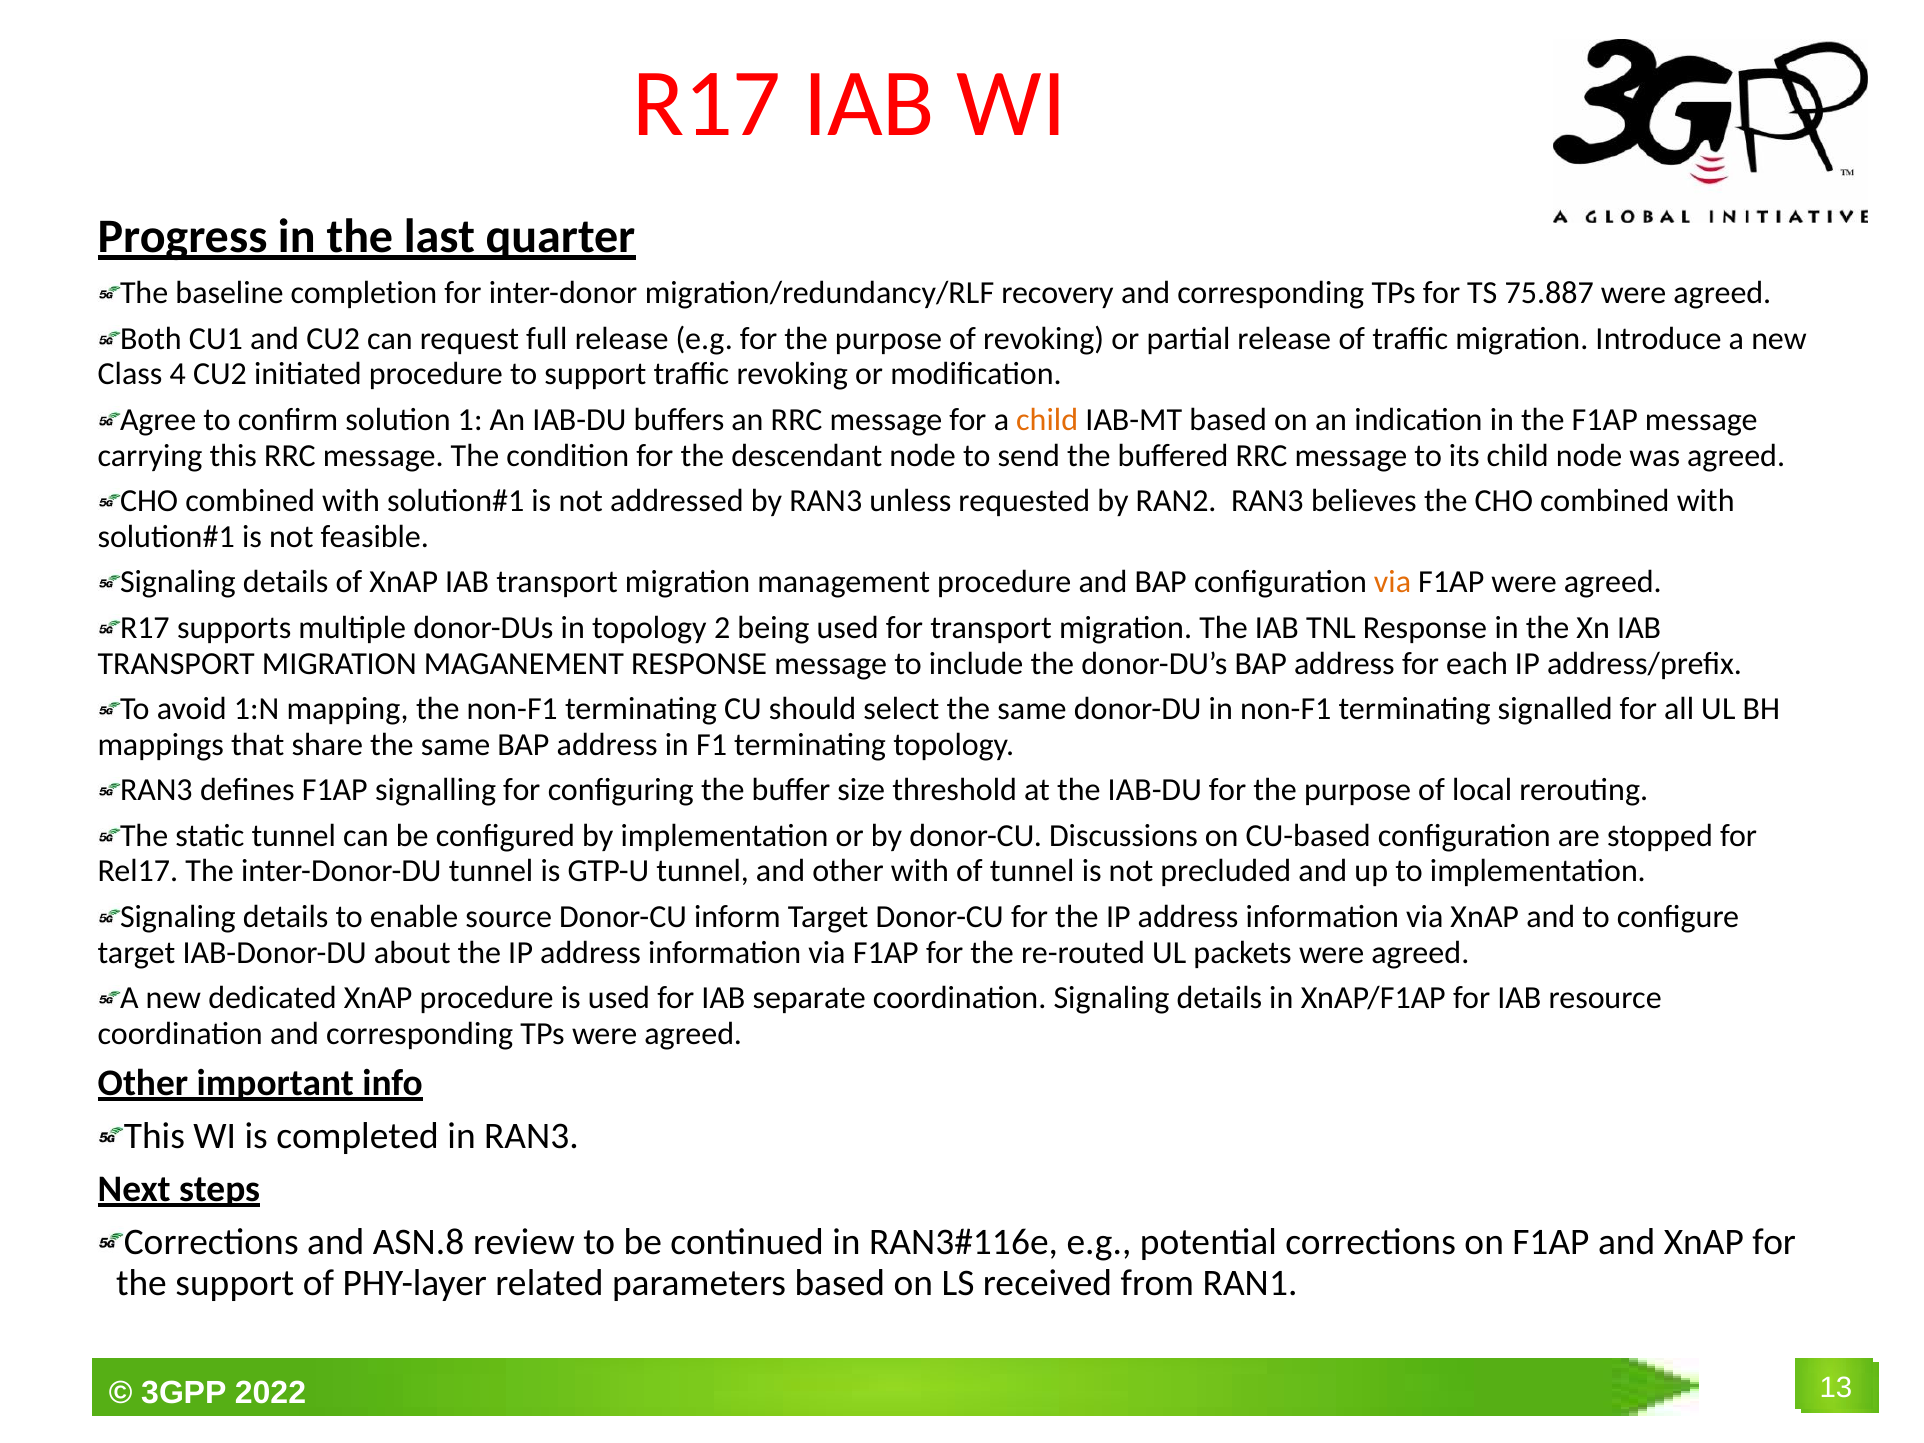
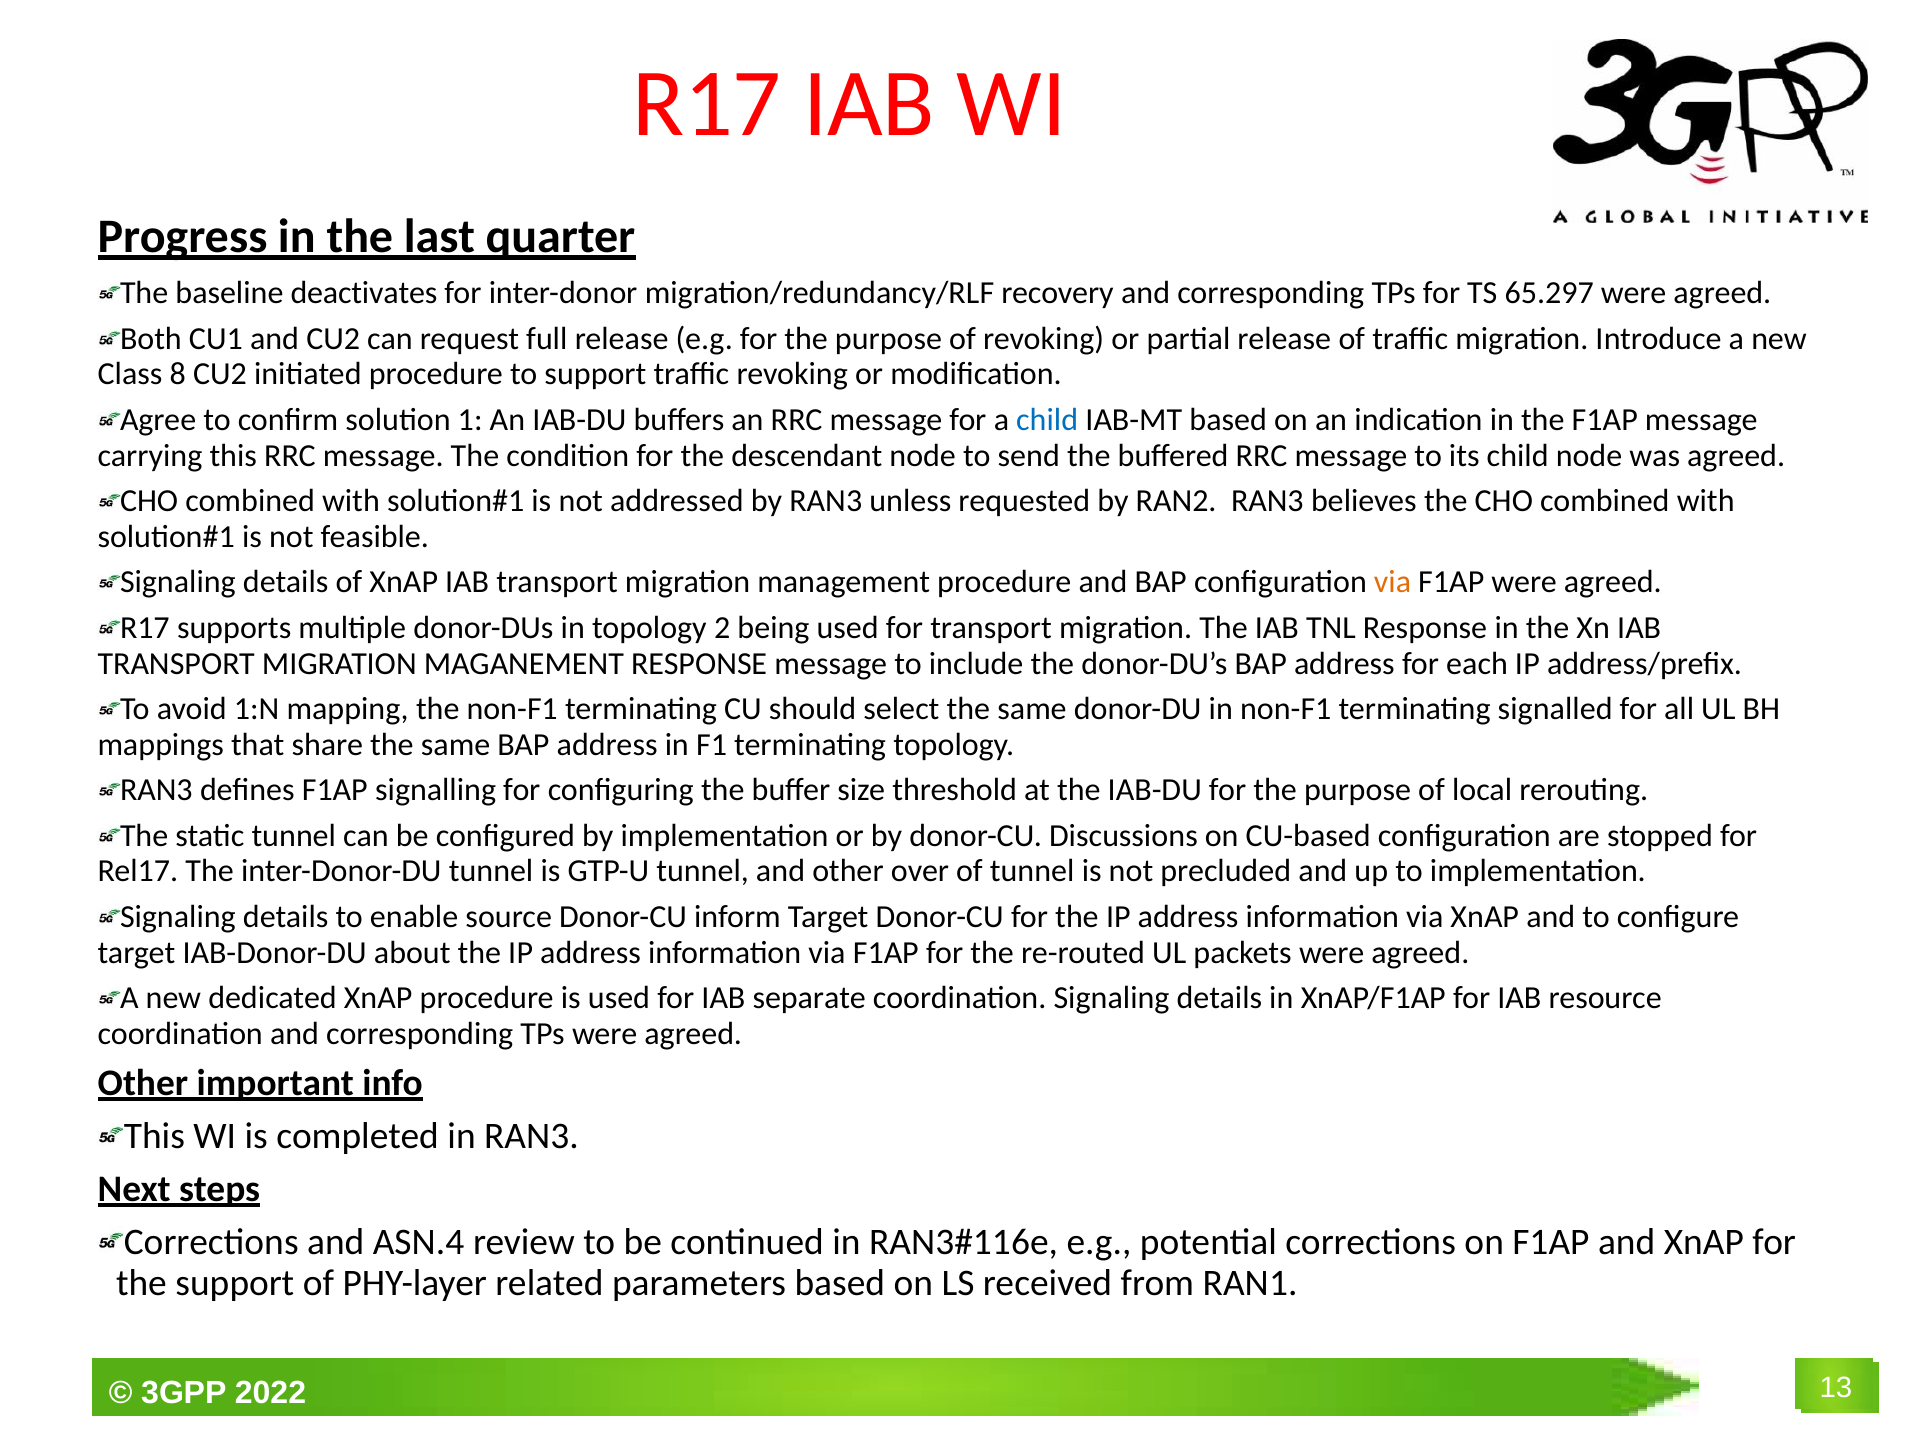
completion: completion -> deactivates
75.887: 75.887 -> 65.297
4: 4 -> 8
child at (1047, 420) colour: orange -> blue
other with: with -> over
ASN.8: ASN.8 -> ASN.4
